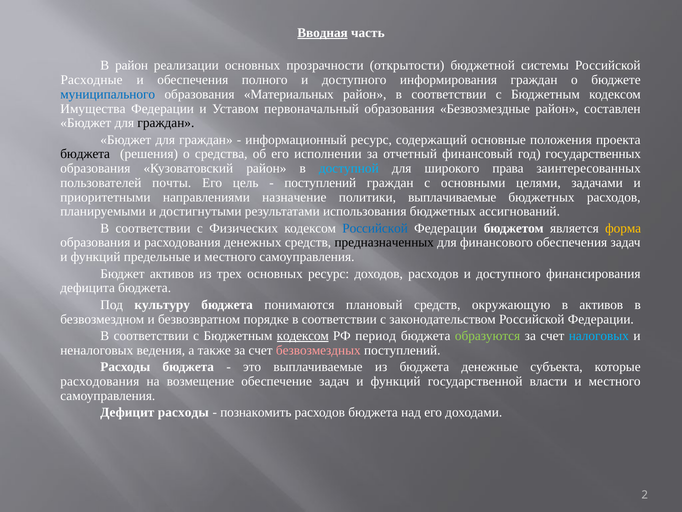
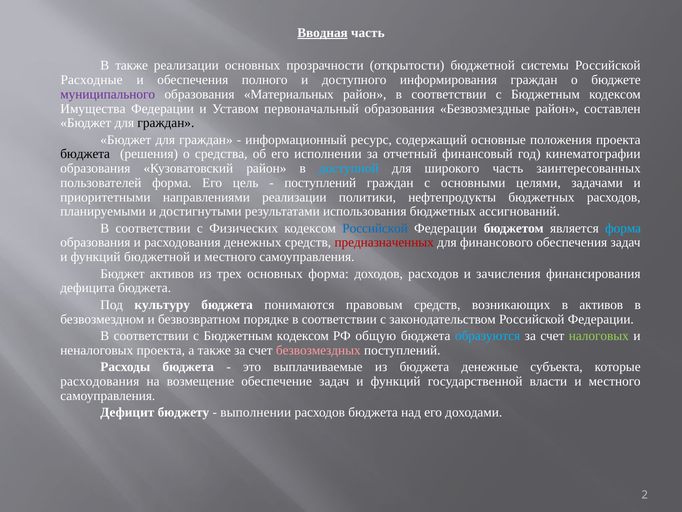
В район: район -> также
муниципального colour: blue -> purple
государственных: государственных -> кинематографии
широкого права: права -> часть
пользователей почты: почты -> форма
направлениями назначение: назначение -> реализации
политики выплачиваемые: выплачиваемые -> нефтепродукты
форма at (623, 228) colour: yellow -> light blue
предназначенных colour: black -> red
функций предельные: предельные -> бюджетной
основных ресурс: ресурс -> форма
расходов и доступного: доступного -> зачисления
плановый: плановый -> правовым
окружающую: окружающую -> возникающих
кодексом at (303, 336) underline: present -> none
период: период -> общую
образуются colour: light green -> light blue
налоговых colour: light blue -> light green
неналоговых ведения: ведения -> проекта
Дефицит расходы: расходы -> бюджету
познакомить: познакомить -> выполнении
